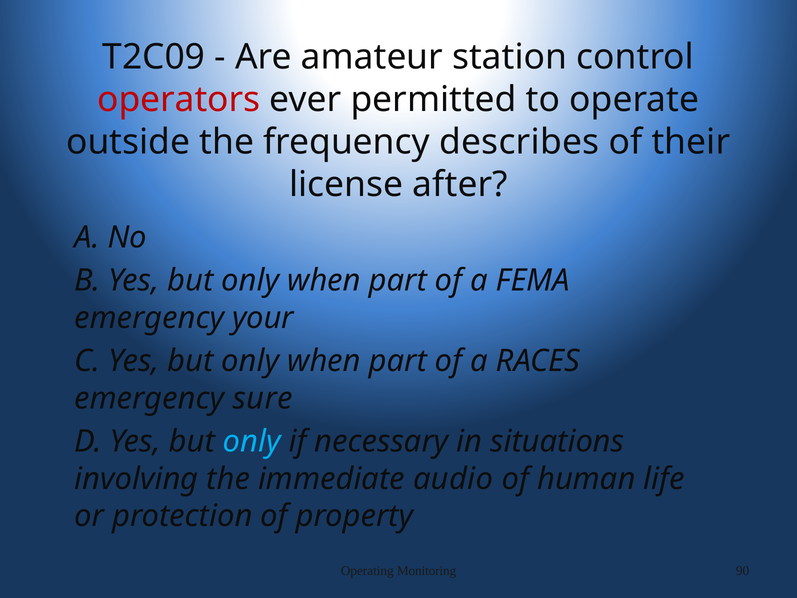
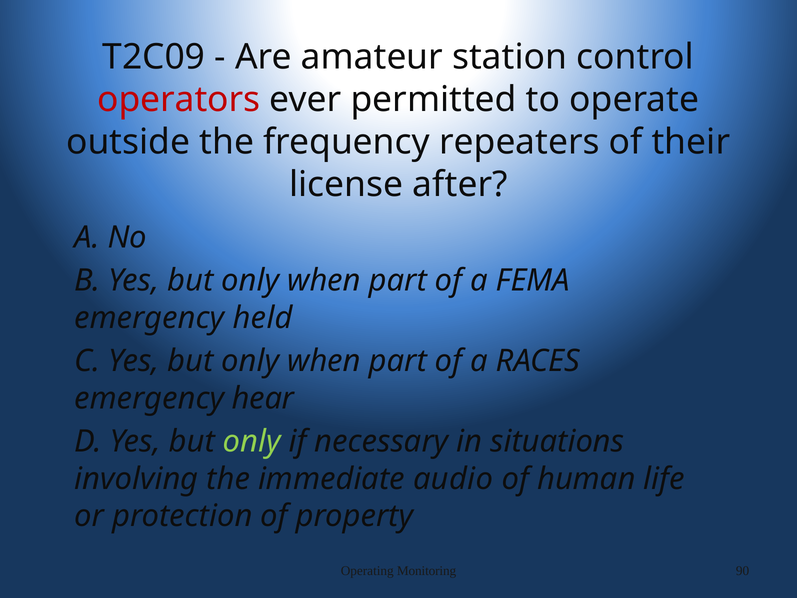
describes: describes -> repeaters
your: your -> held
sure: sure -> hear
only at (252, 441) colour: light blue -> light green
